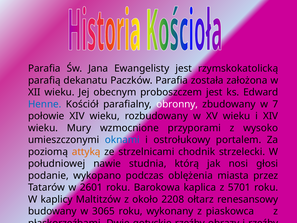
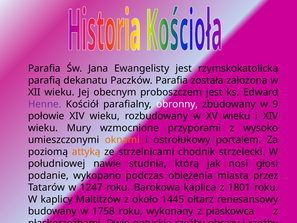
Henne colour: blue -> purple
7: 7 -> 9
oknami colour: blue -> orange
2601: 2601 -> 1247
5701: 5701 -> 1801
2208: 2208 -> 1445
3065: 3065 -> 1758
